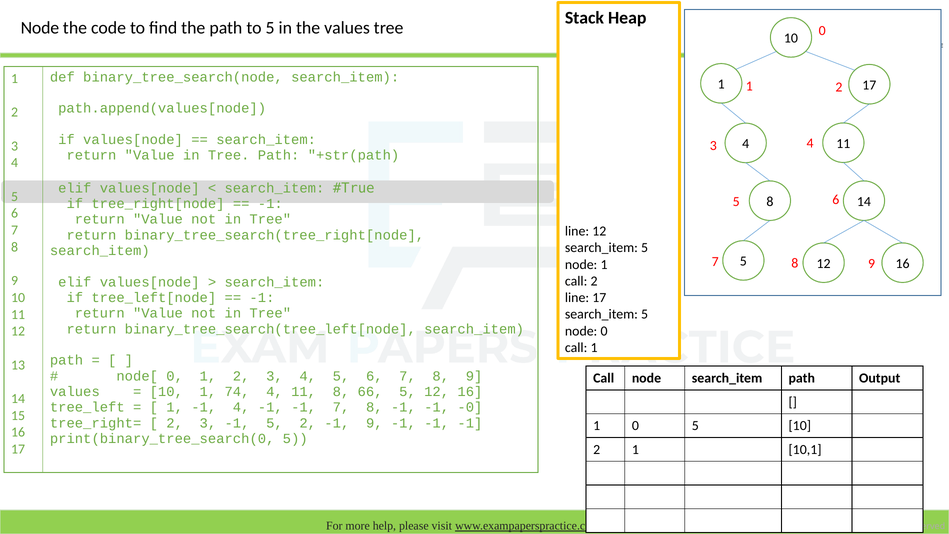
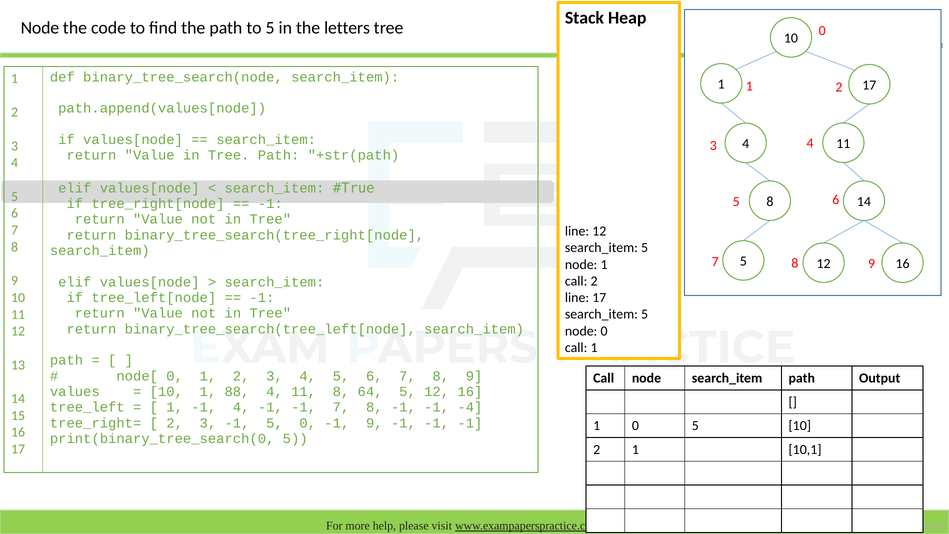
the values: values -> letters
74: 74 -> 88
66: 66 -> 64
-0: -0 -> -4
5 2: 2 -> 0
